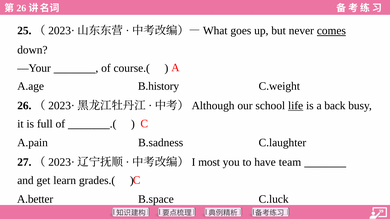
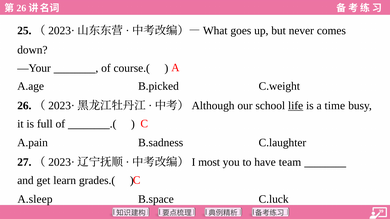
comes underline: present -> none
B.history: B.history -> B.picked
back: back -> time
A.better: A.better -> A.sleep
